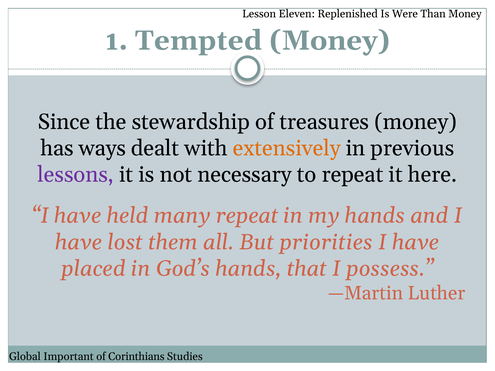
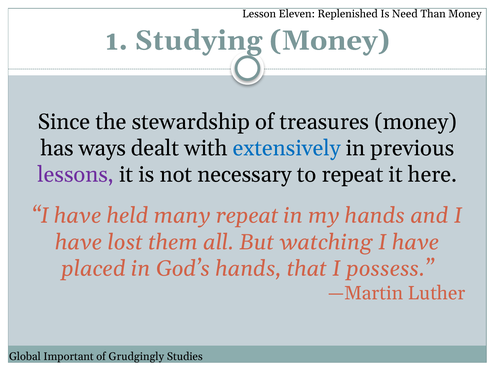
Were: Were -> Need
Tempted: Tempted -> Studying
extensively colour: orange -> blue
priorities: priorities -> watching
Corinthians: Corinthians -> Grudgingly
